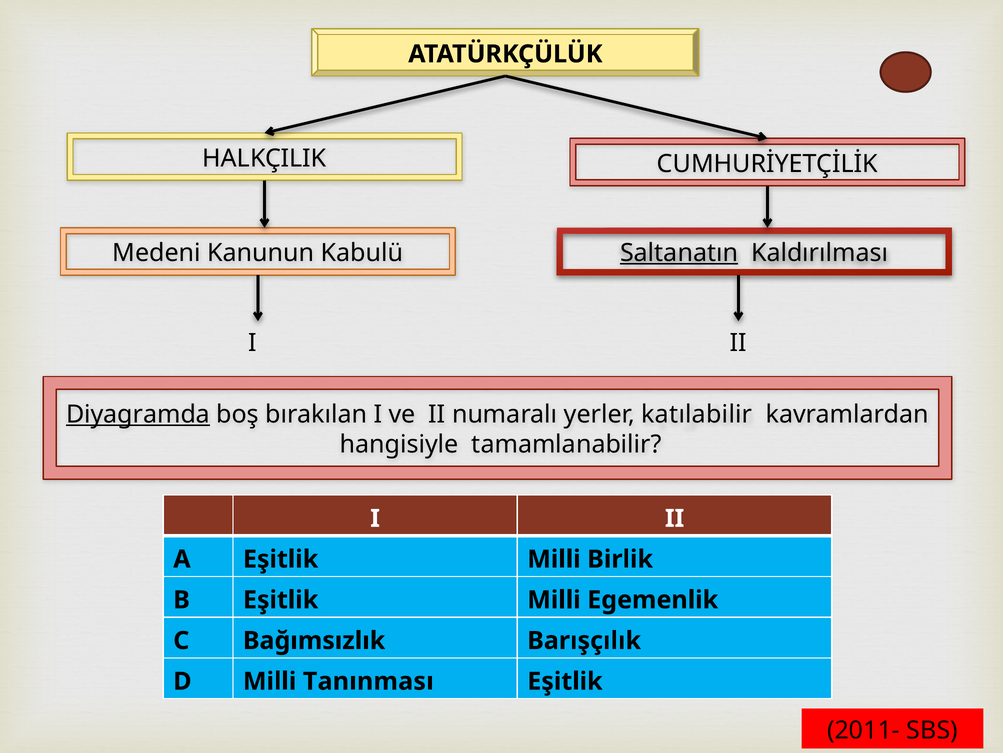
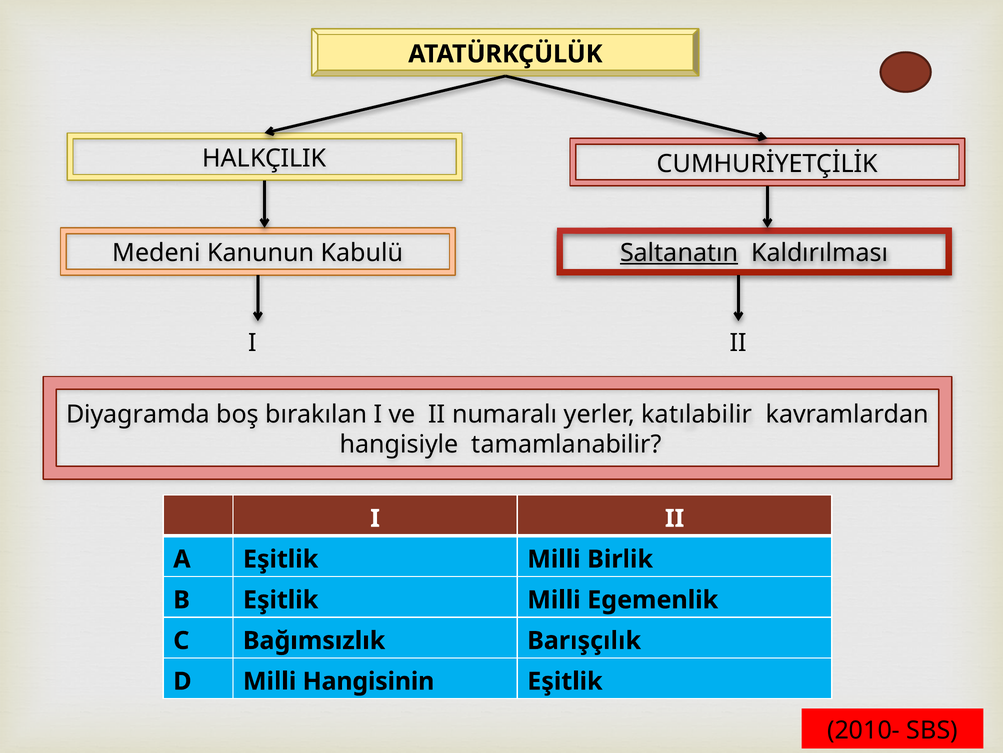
Diyagramda underline: present -> none
Tanınması: Tanınması -> Hangisinin
2011-: 2011- -> 2010-
